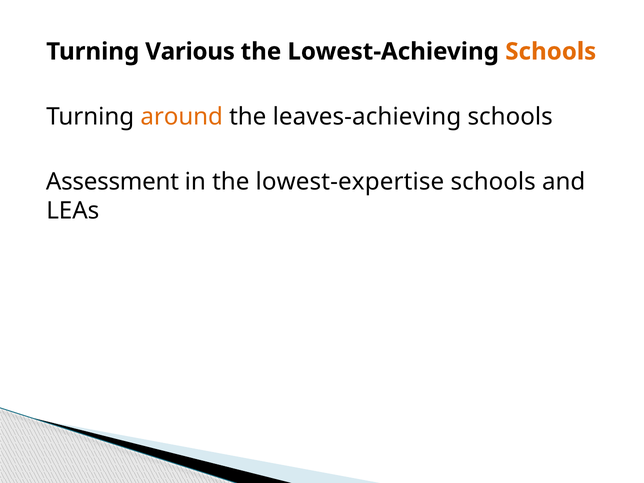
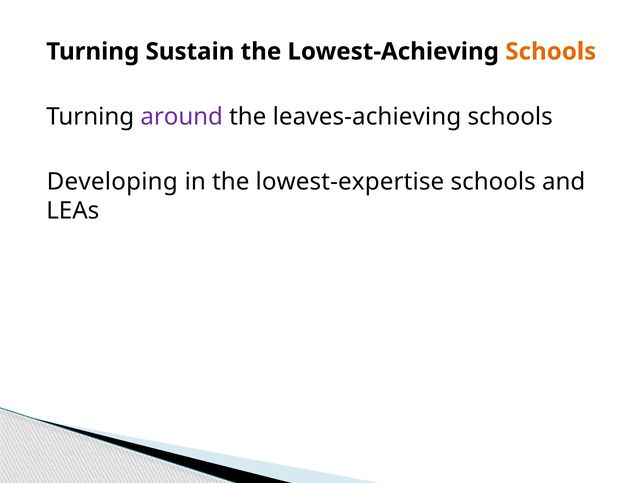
Various: Various -> Sustain
around colour: orange -> purple
Assessment: Assessment -> Developing
